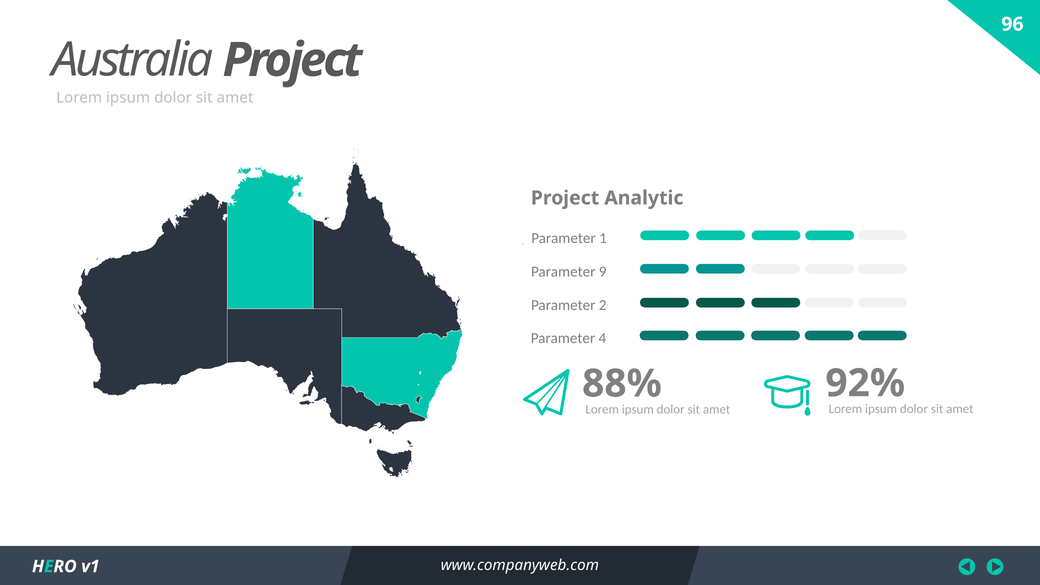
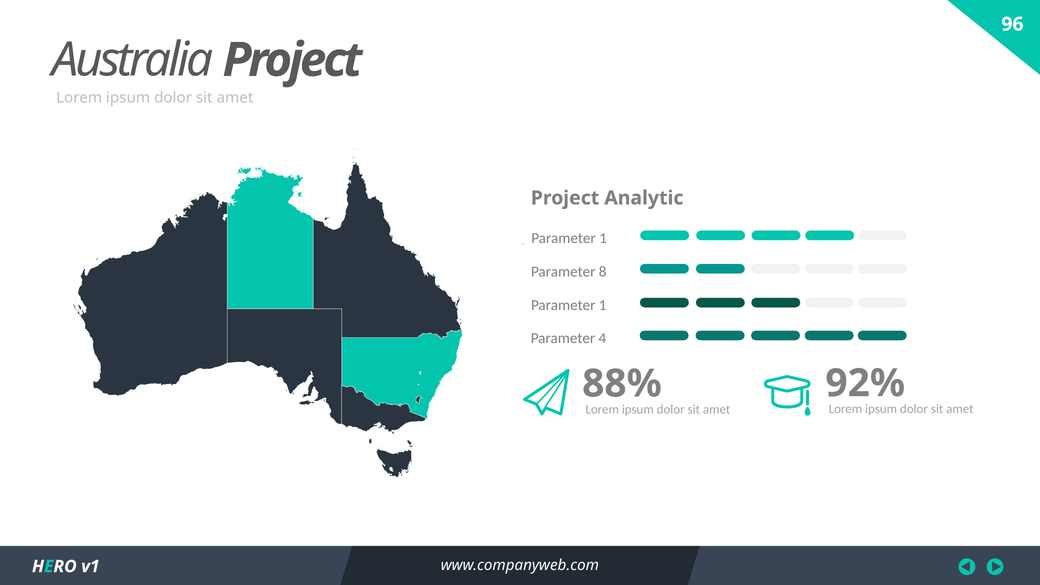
9: 9 -> 8
2 at (603, 305): 2 -> 1
